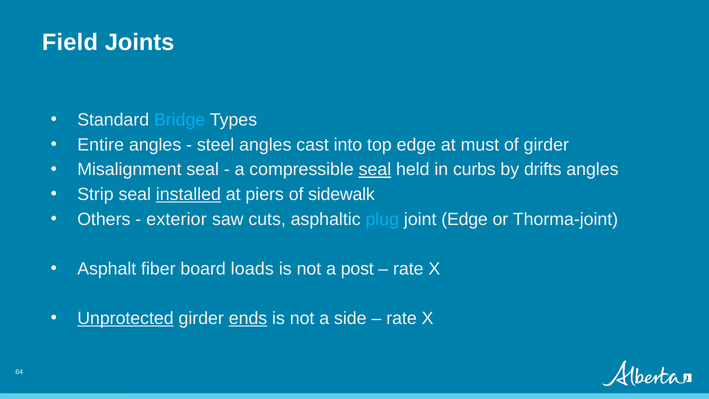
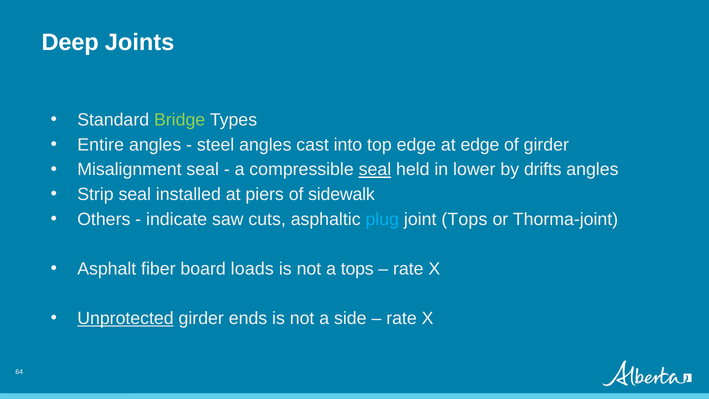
Field: Field -> Deep
Bridge colour: light blue -> light green
at must: must -> edge
curbs: curbs -> lower
installed underline: present -> none
exterior: exterior -> indicate
joint Edge: Edge -> Tops
a post: post -> tops
ends underline: present -> none
